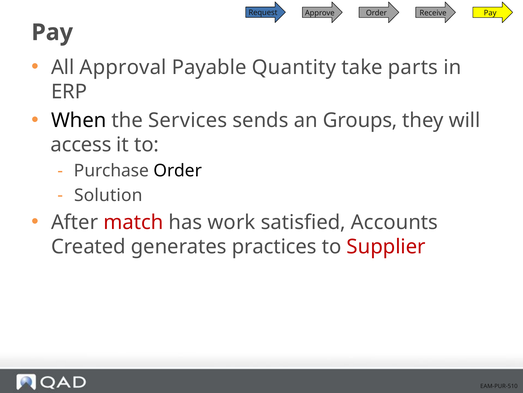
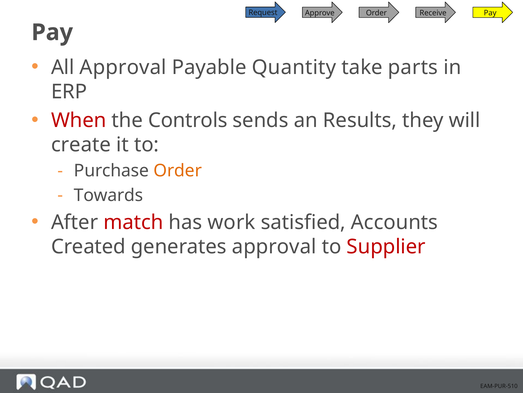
When colour: black -> red
Services: Services -> Controls
Groups: Groups -> Results
access: access -> create
Order at (178, 171) colour: black -> orange
Solution: Solution -> Towards
generates practices: practices -> approval
